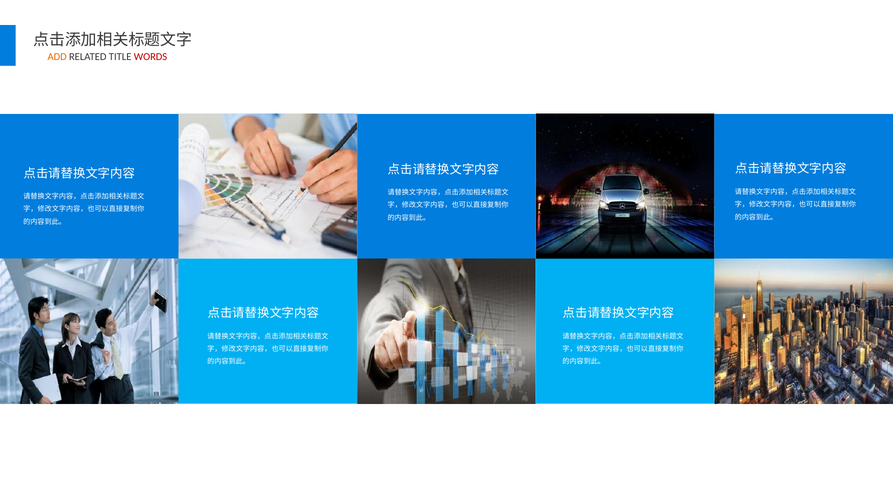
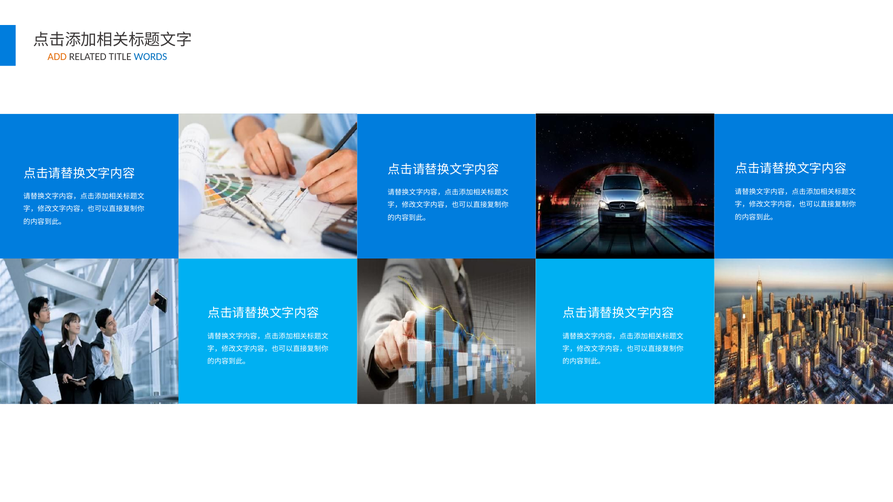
WORDS colour: red -> blue
